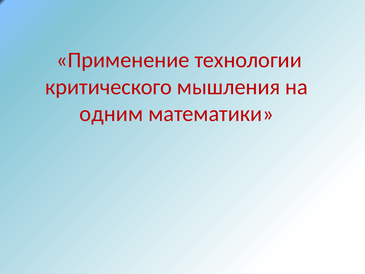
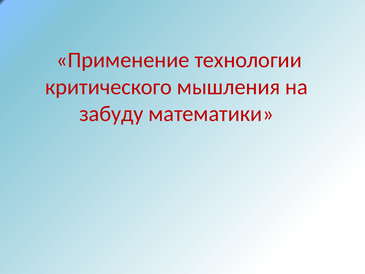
одним: одним -> забуду
